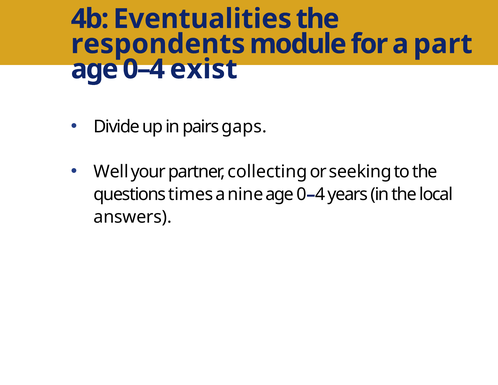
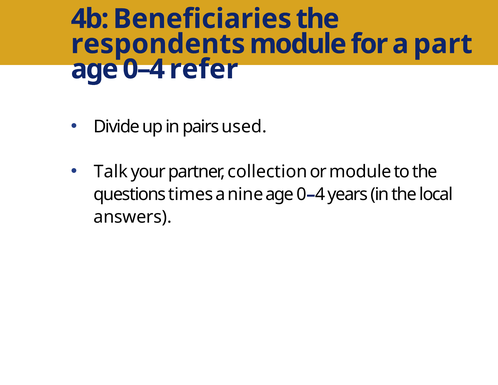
Eventualities: Eventualities -> Beneficiaries
exist: exist -> refer
gaps: gaps -> used
Well: Well -> Talk
collecting: collecting -> collection
or seeking: seeking -> module
